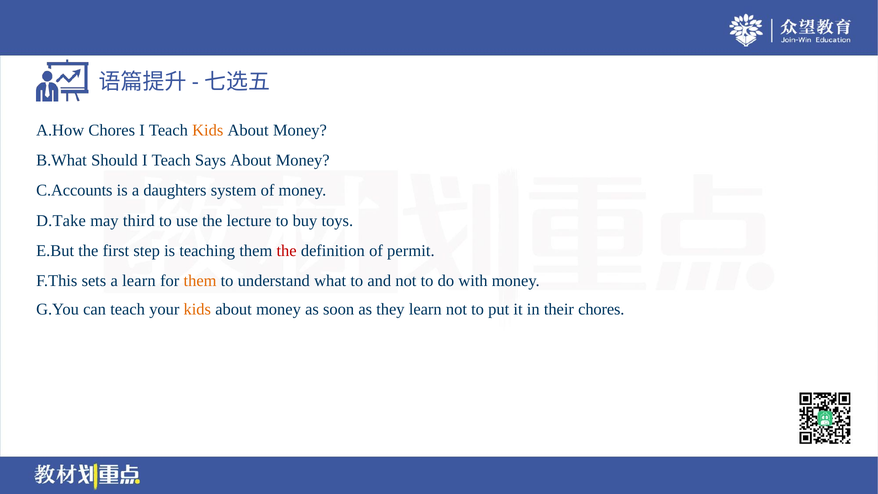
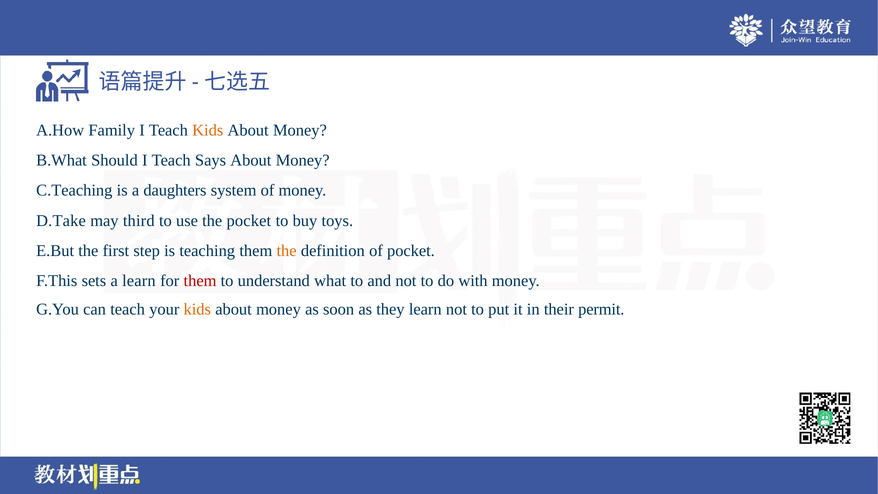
A.How Chores: Chores -> Family
C.Accounts: C.Accounts -> C.Teaching
the lecture: lecture -> pocket
the at (287, 251) colour: red -> orange
of permit: permit -> pocket
them at (200, 281) colour: orange -> red
their chores: chores -> permit
